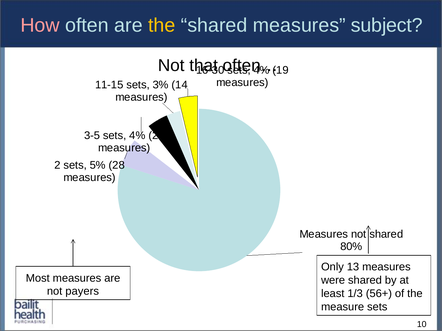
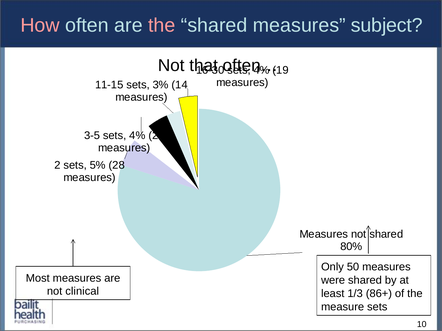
the at (162, 25) colour: yellow -> pink
13: 13 -> 50
payers: payers -> clinical
56+: 56+ -> 86+
